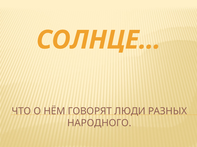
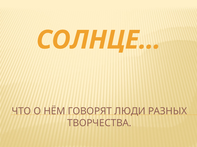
НАРОДНОГО: НАРОДНОГО -> ТВОРЧЕСТВА
